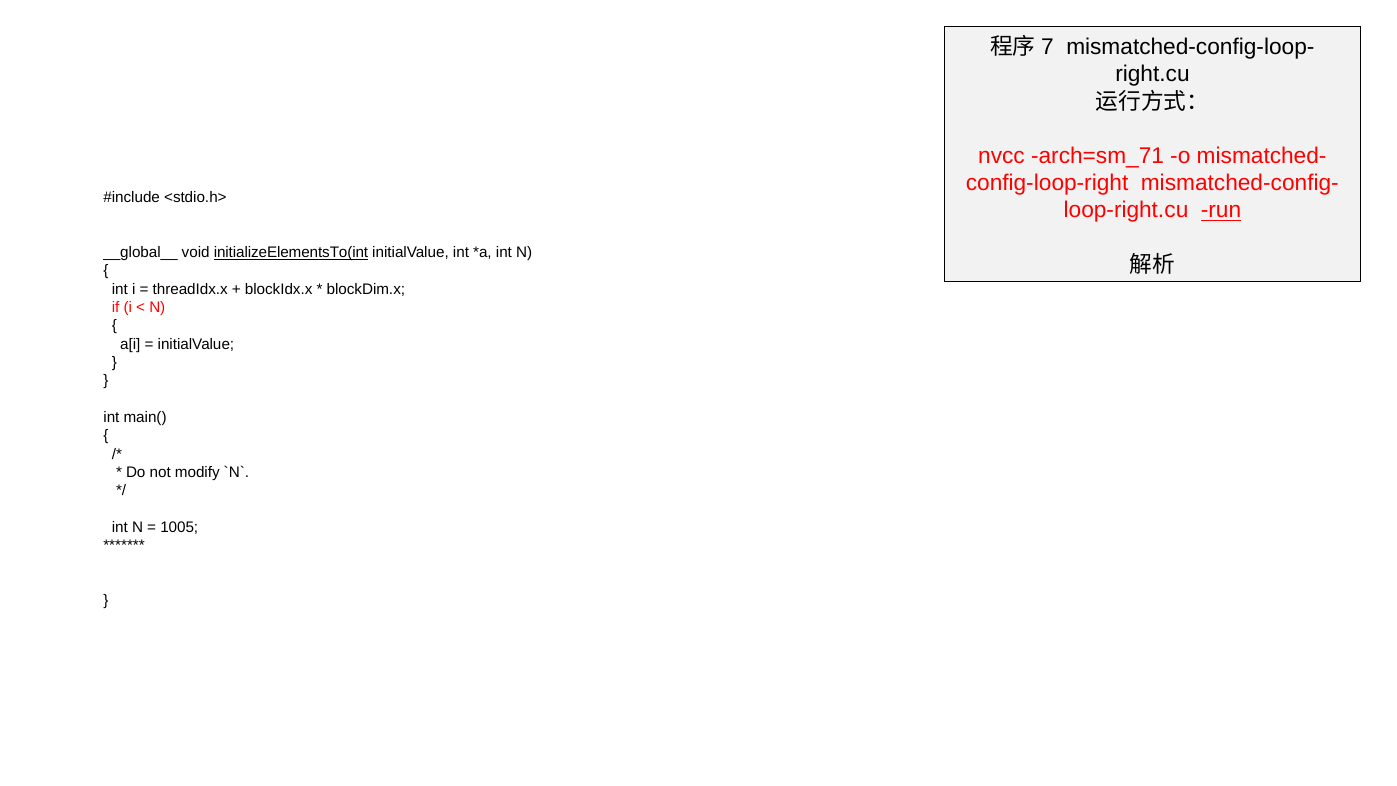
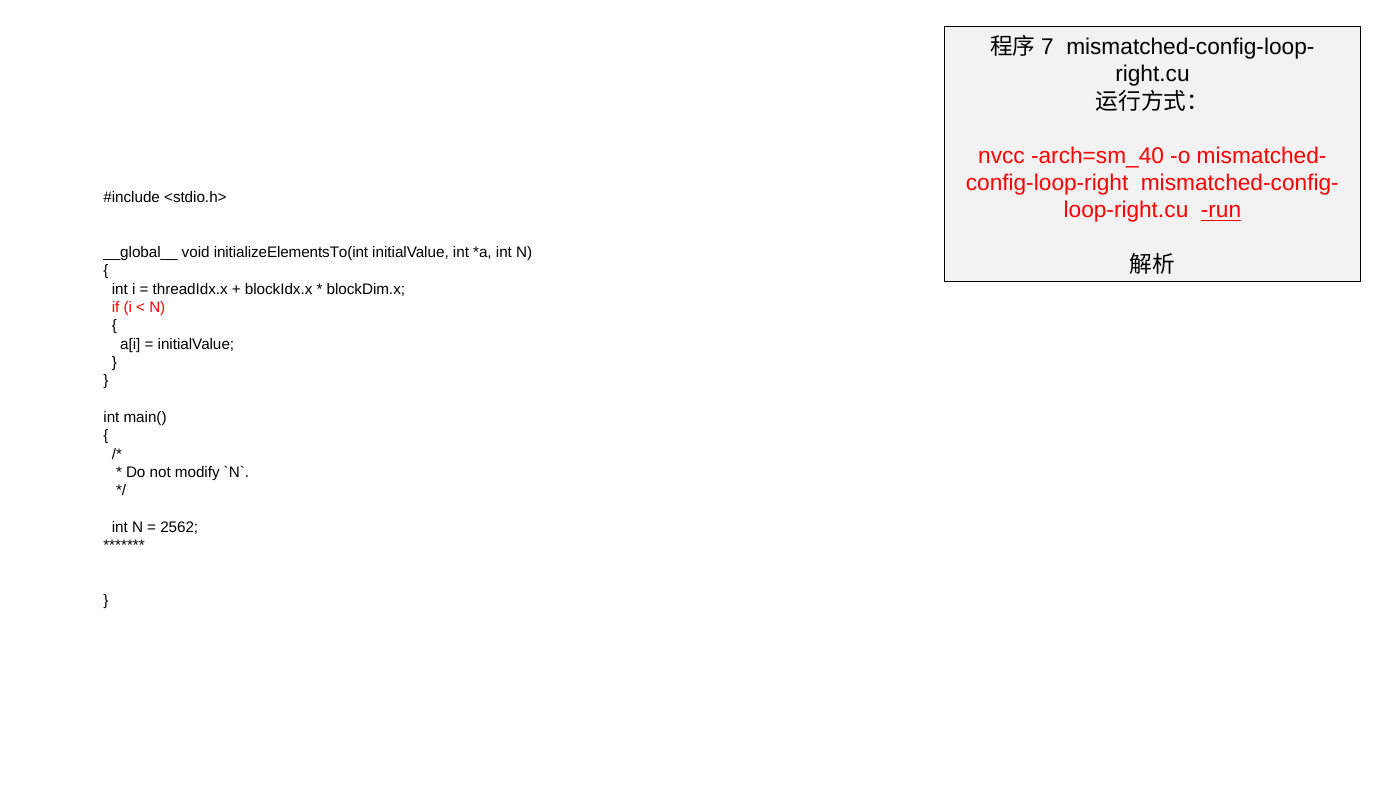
arch=sm_71: arch=sm_71 -> arch=sm_40
initializeElementsTo(int underline: present -> none
1005: 1005 -> 2562
